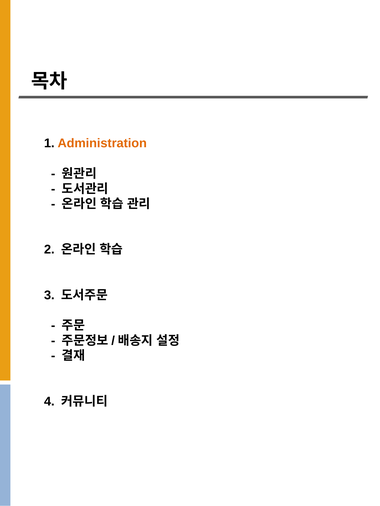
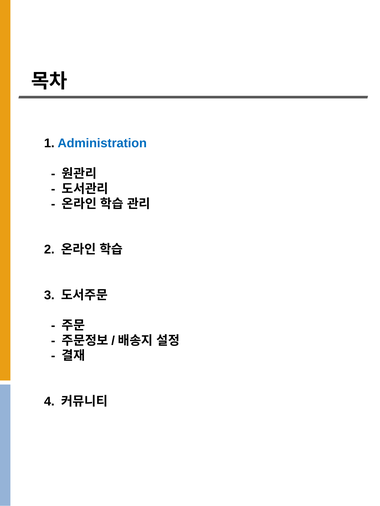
Administration colour: orange -> blue
